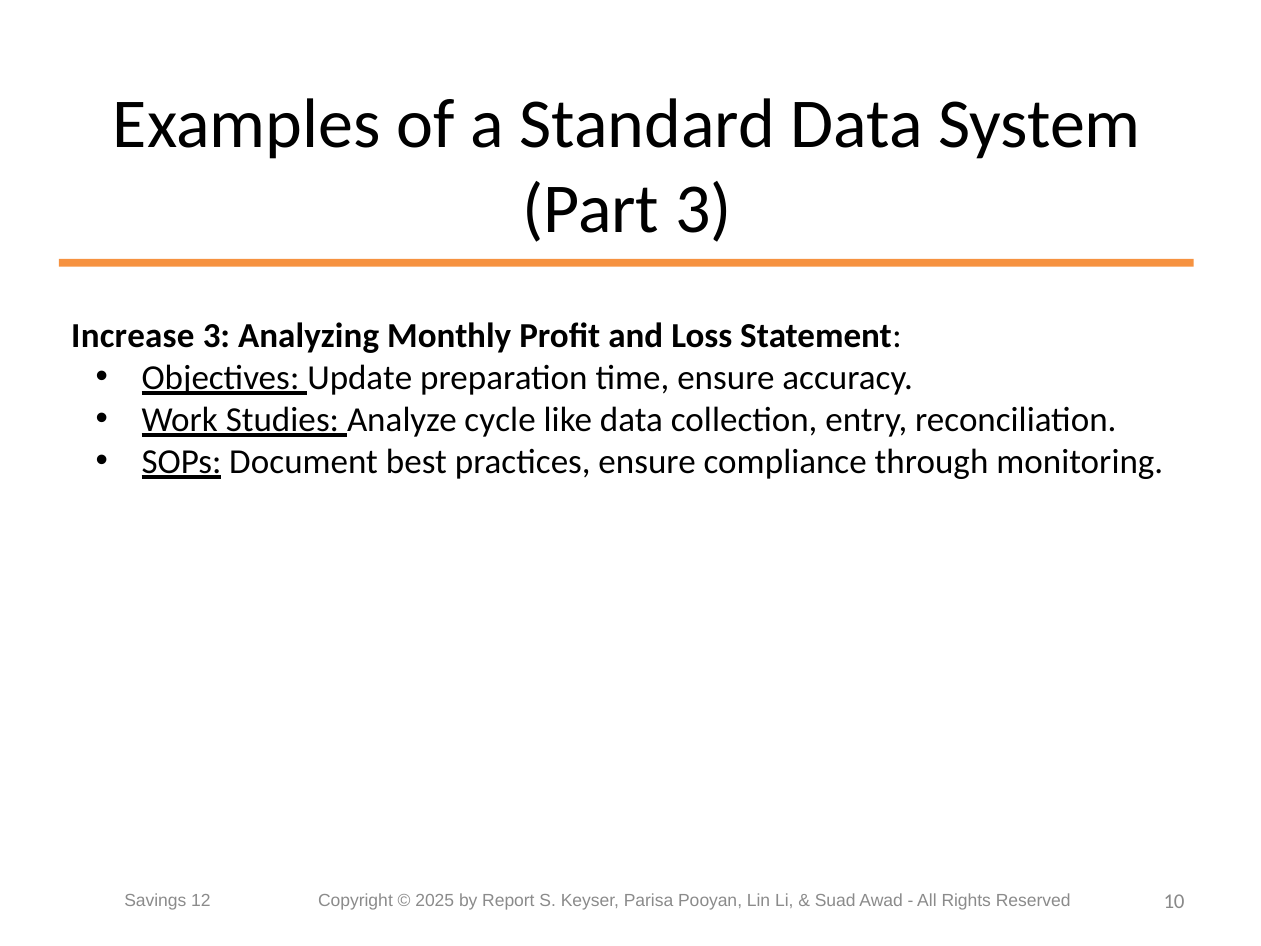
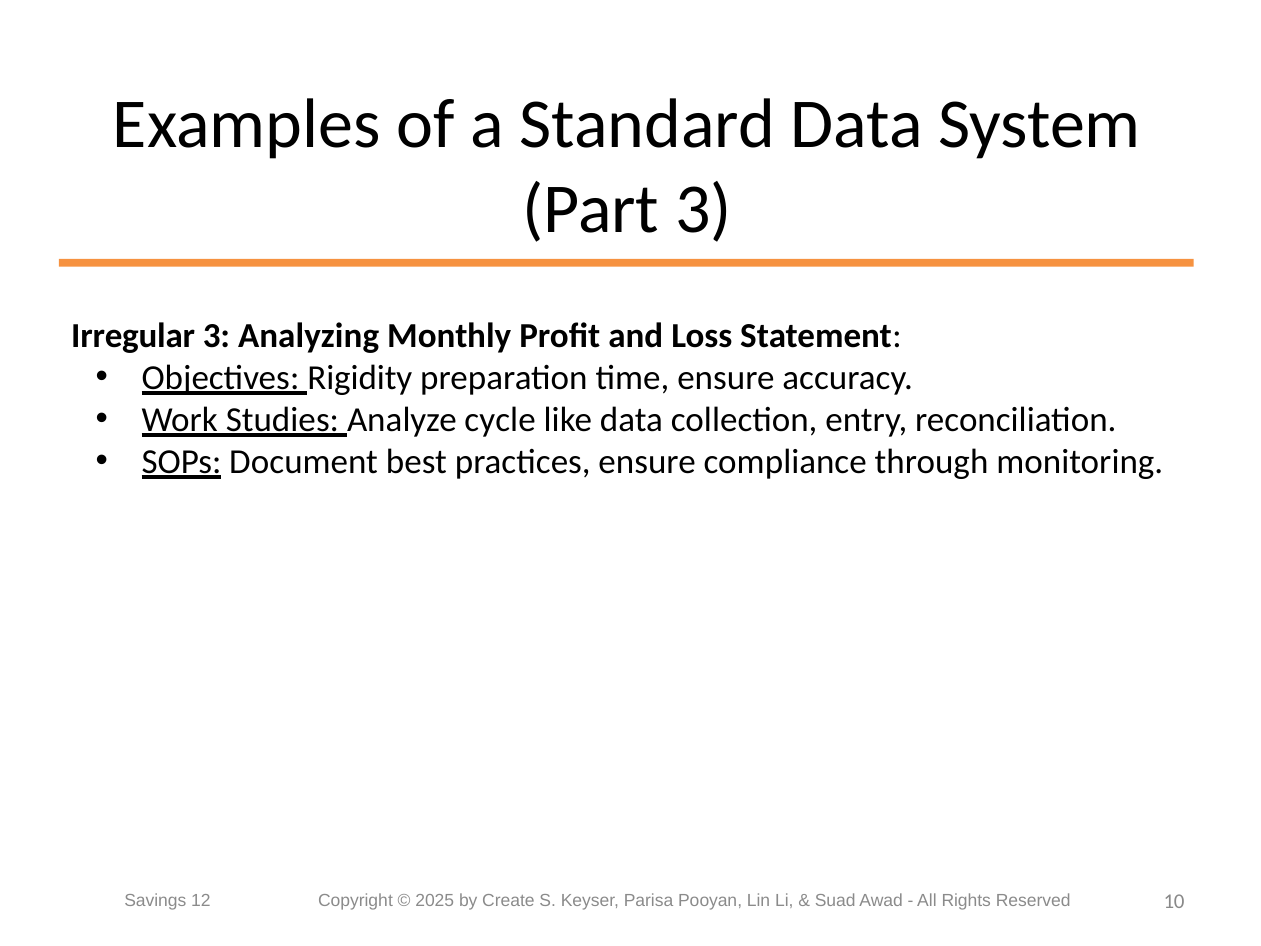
Increase: Increase -> Irregular
Update: Update -> Rigidity
Report: Report -> Create
